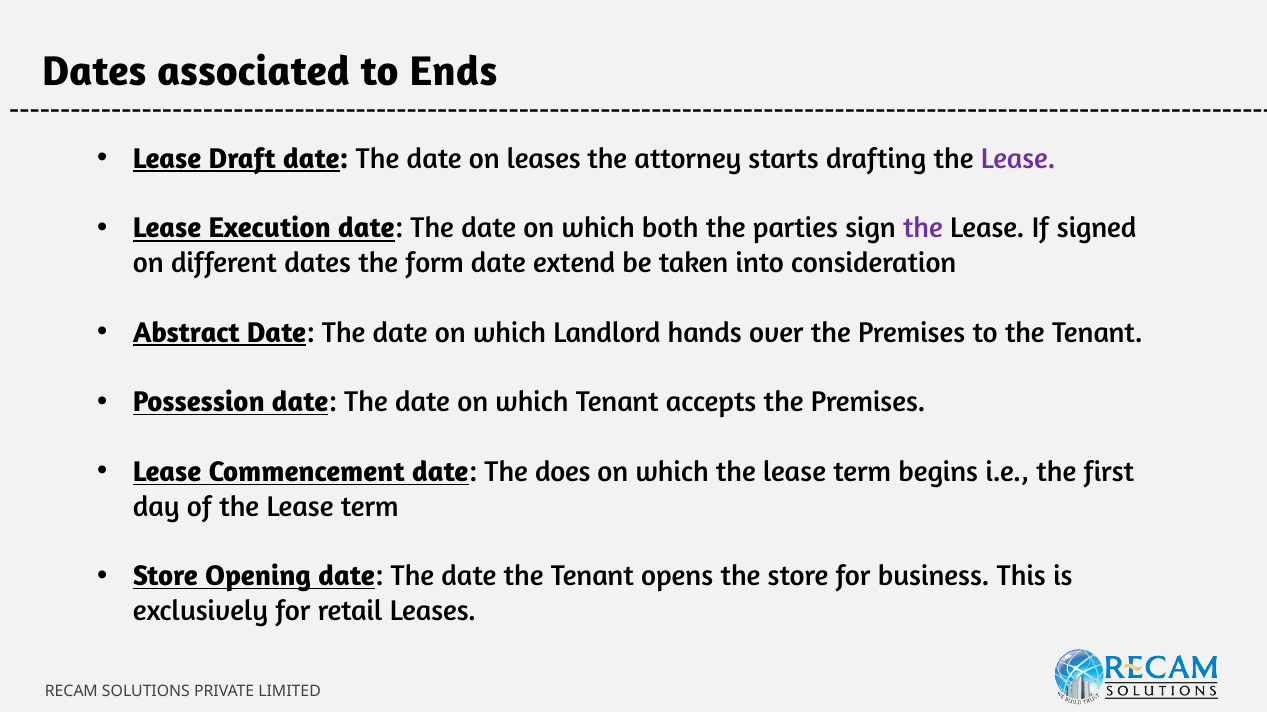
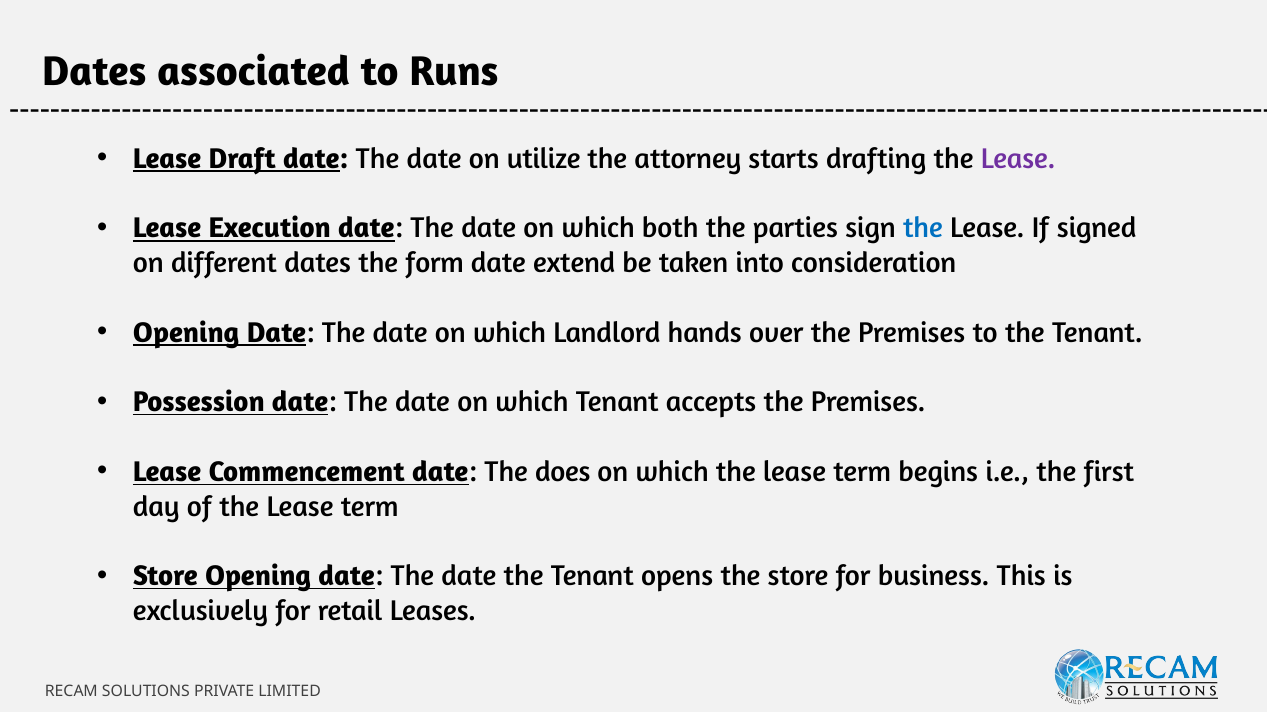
Ends: Ends -> Runs
on leases: leases -> utilize
the at (923, 229) colour: purple -> blue
Abstract at (186, 333): Abstract -> Opening
